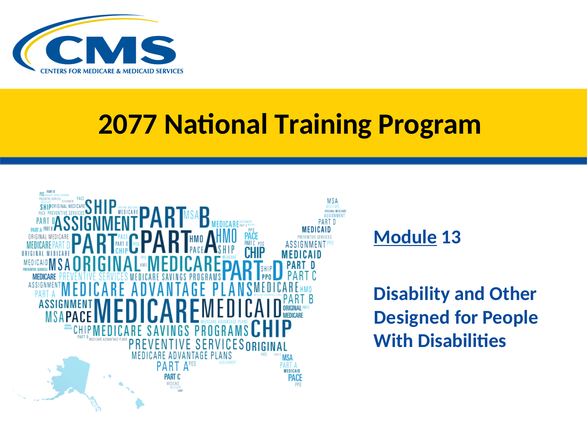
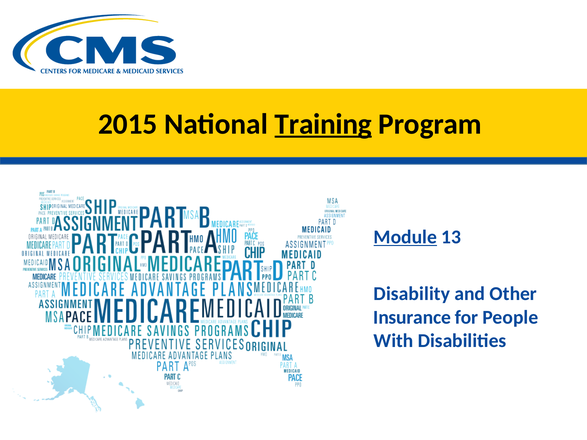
2077: 2077 -> 2015
Training underline: none -> present
Designed: Designed -> Insurance
